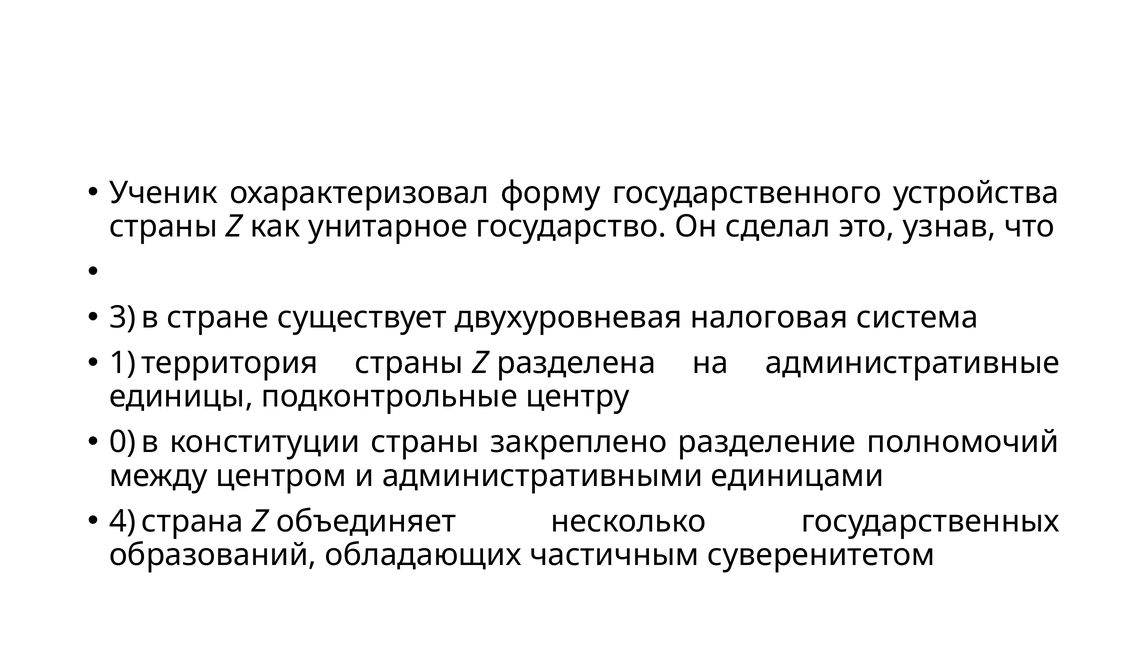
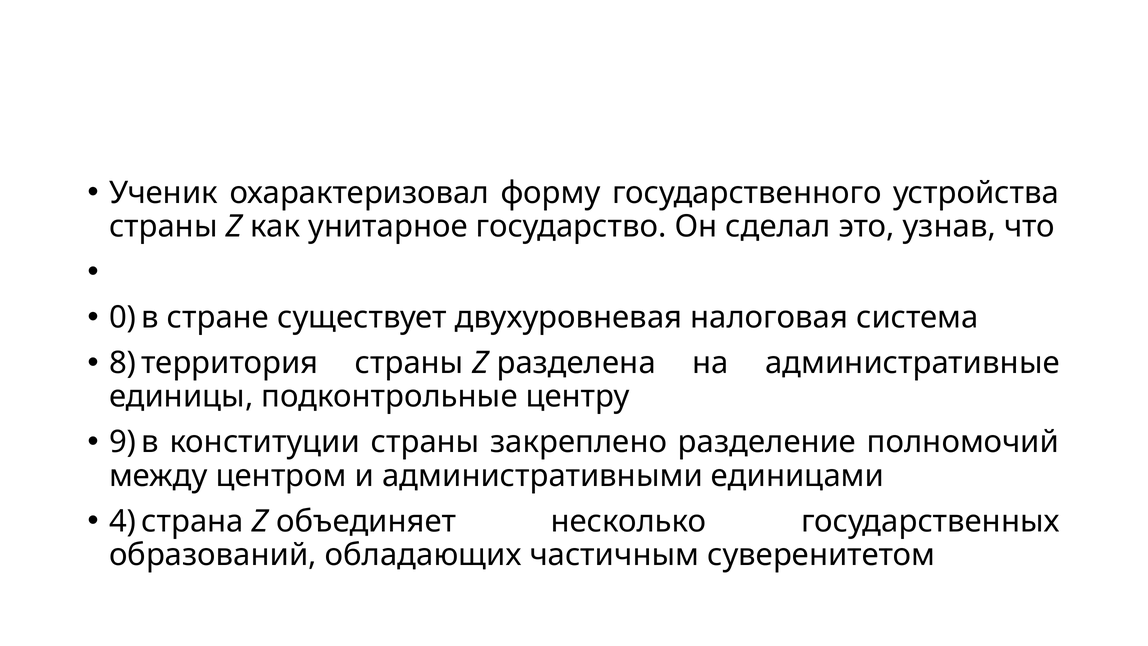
3: 3 -> 0
1: 1 -> 8
0: 0 -> 9
